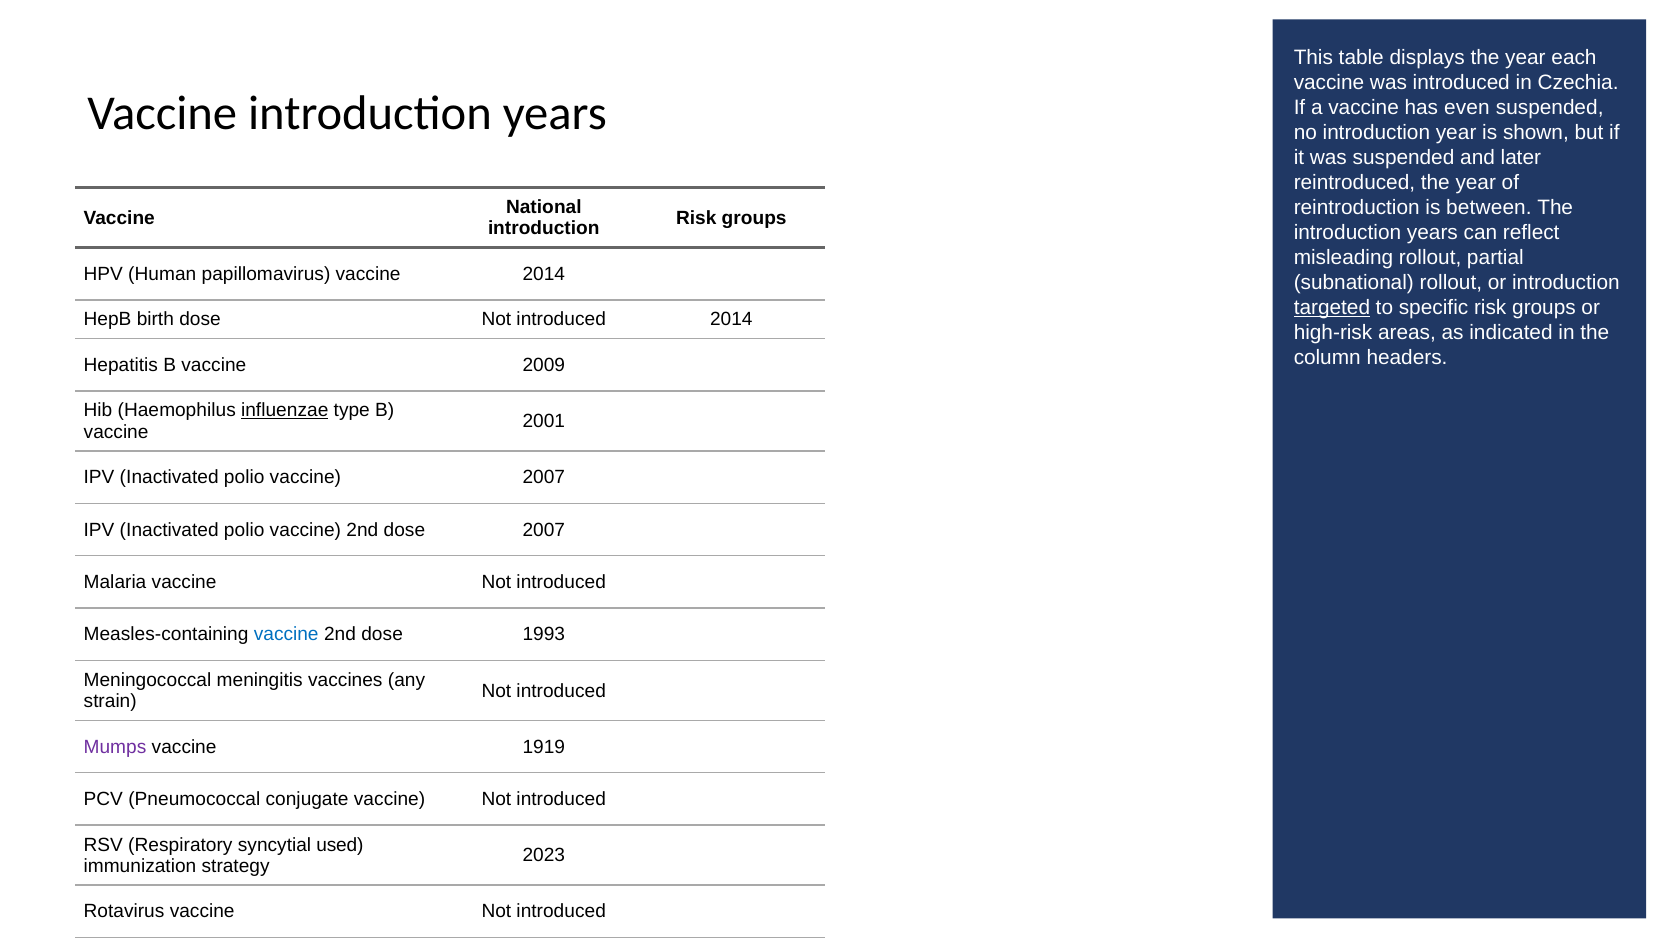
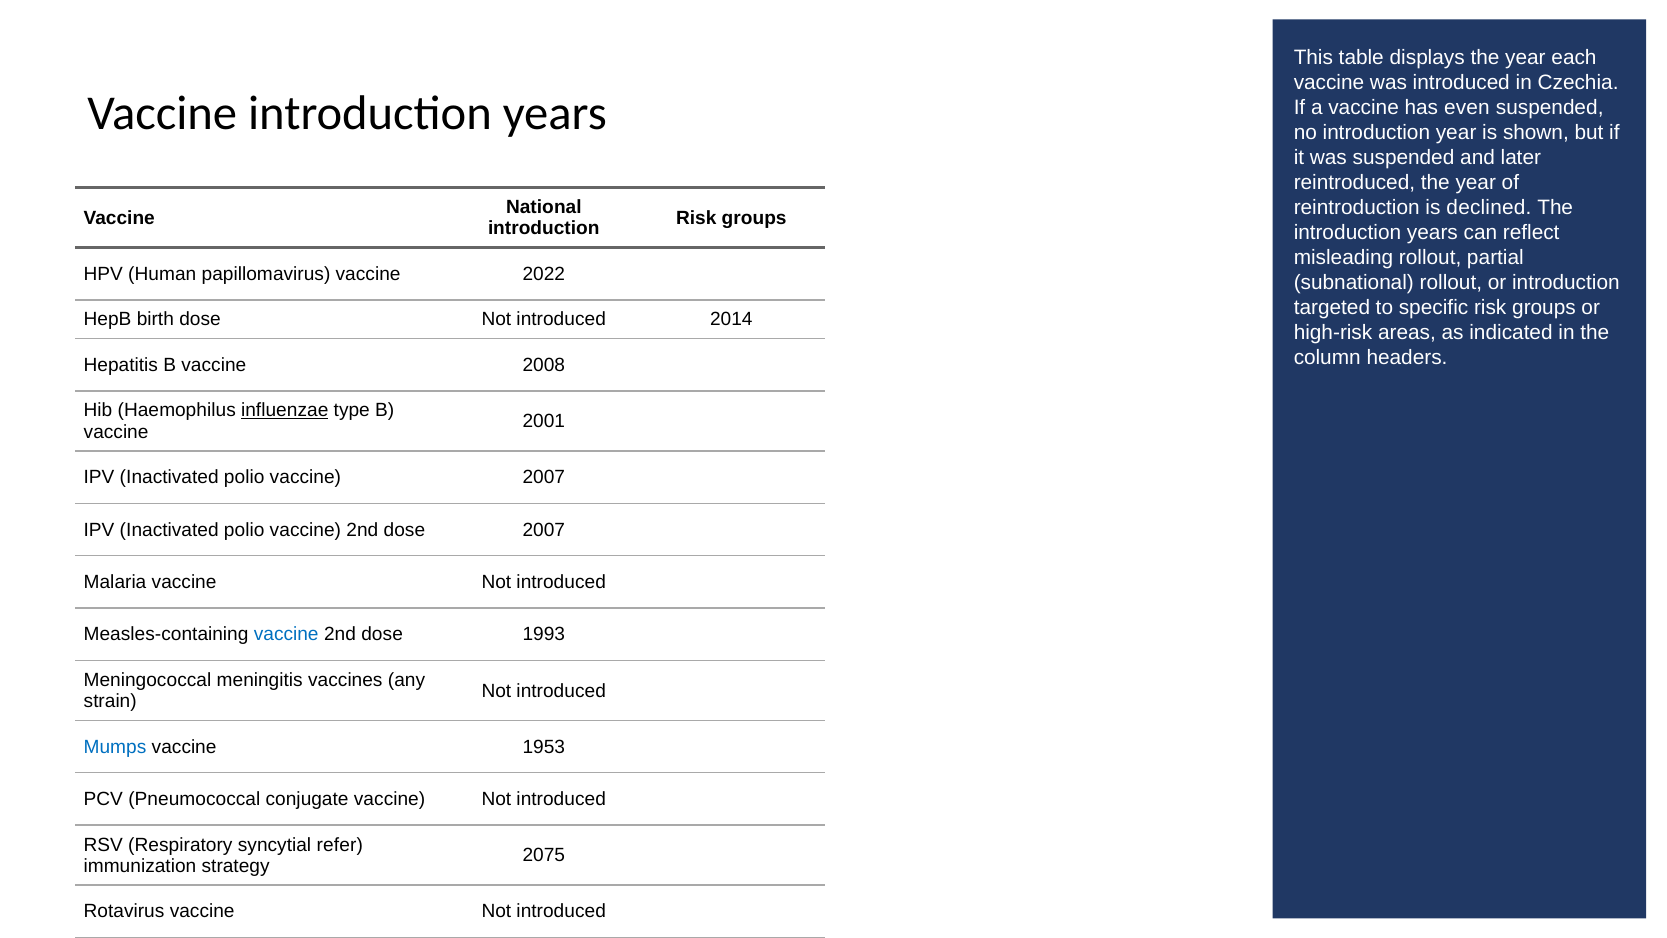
between: between -> declined
vaccine 2014: 2014 -> 2022
targeted underline: present -> none
2009: 2009 -> 2008
Mumps colour: purple -> blue
1919: 1919 -> 1953
used: used -> refer
2023: 2023 -> 2075
